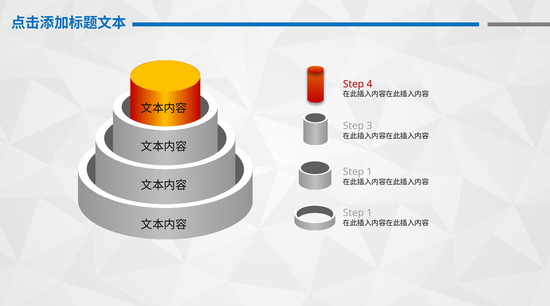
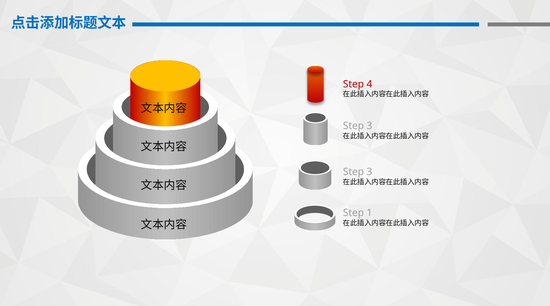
1 at (369, 172): 1 -> 3
